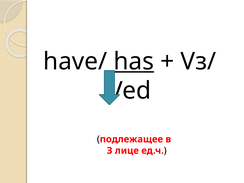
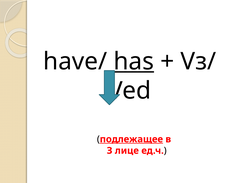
подлежащее underline: none -> present
